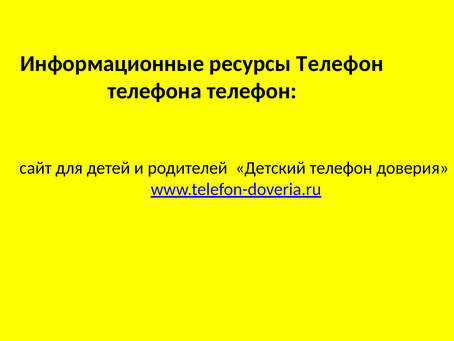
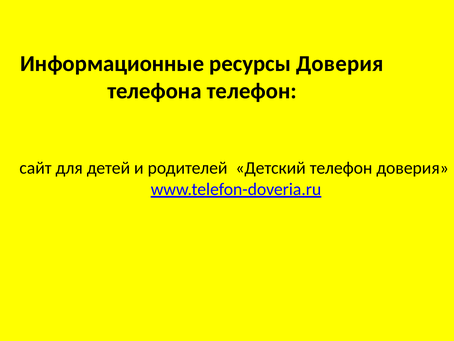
ресурсы Телефон: Телефон -> Доверия
